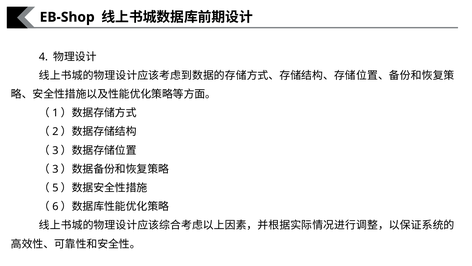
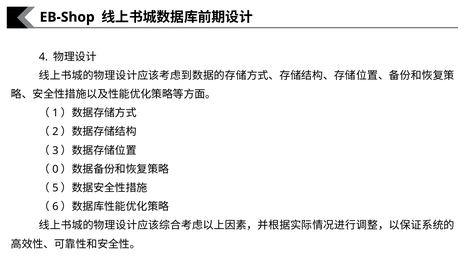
3 at (55, 169): 3 -> 0
